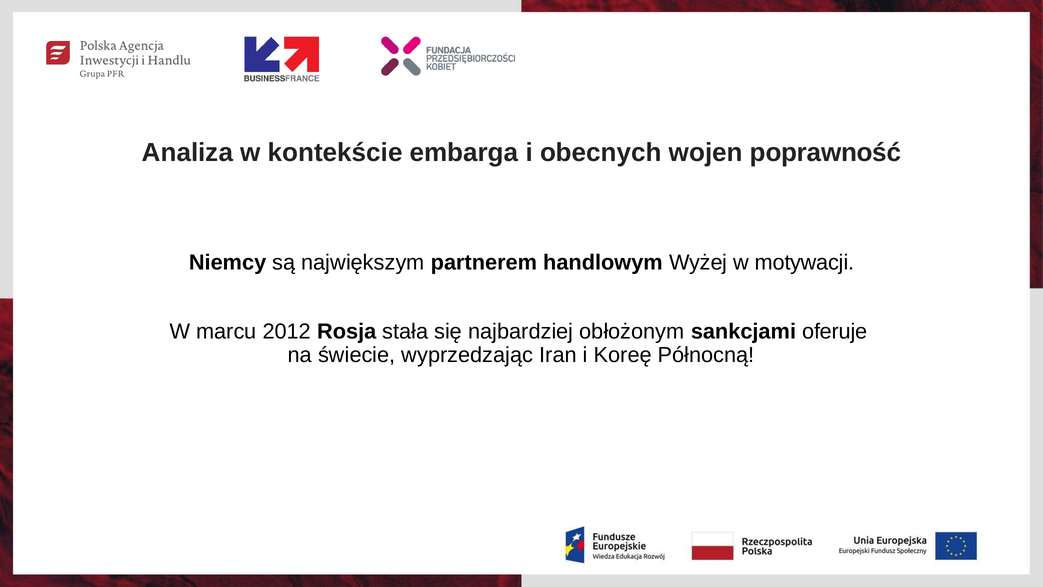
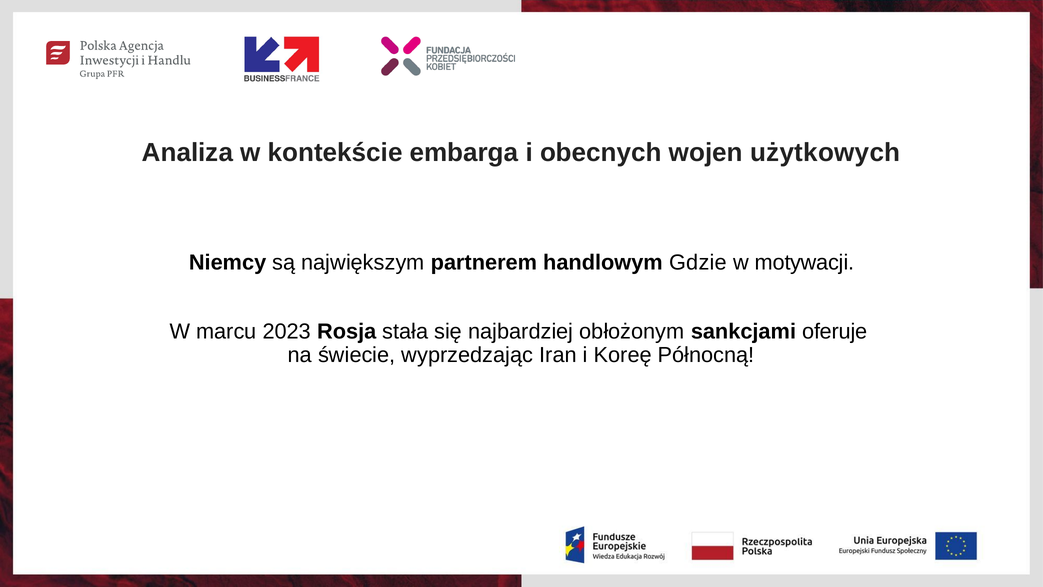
poprawność: poprawność -> użytkowych
Wyżej: Wyżej -> Gdzie
2012: 2012 -> 2023
